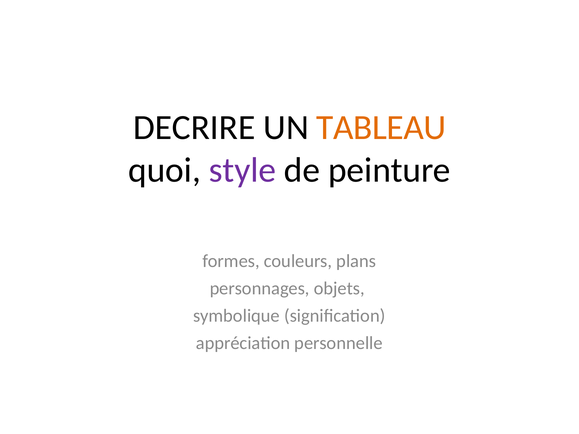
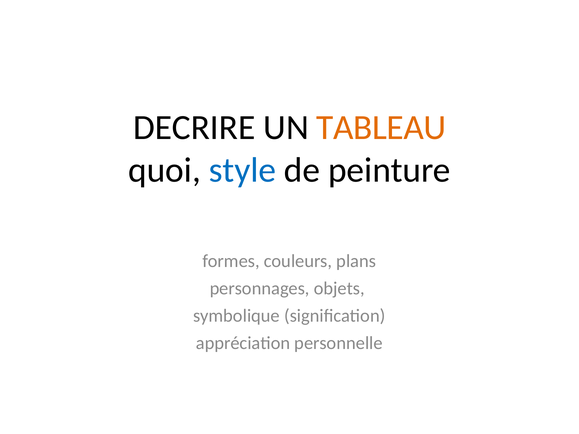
style colour: purple -> blue
